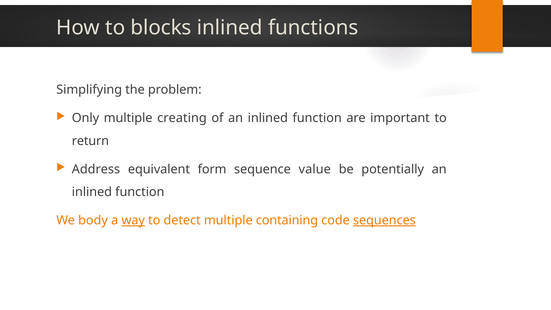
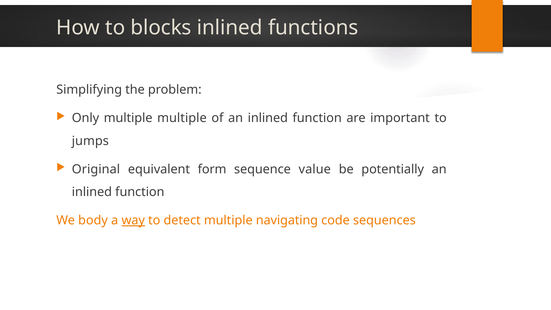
multiple creating: creating -> multiple
return: return -> jumps
Address: Address -> Original
containing: containing -> navigating
sequences underline: present -> none
